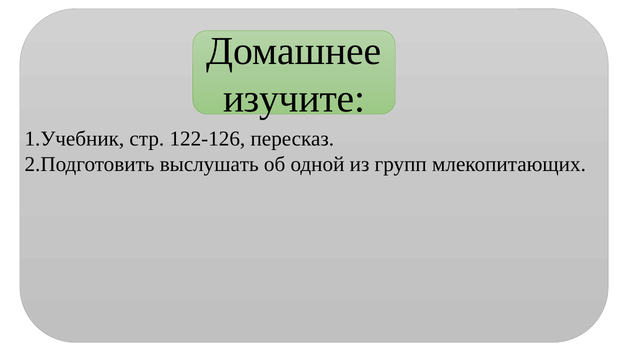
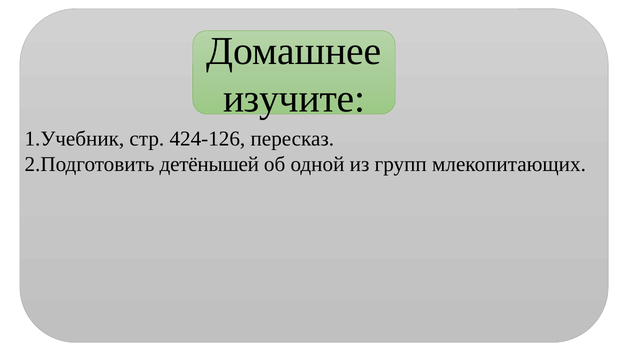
122-126: 122-126 -> 424-126
выслушать: выслушать -> детёнышей
